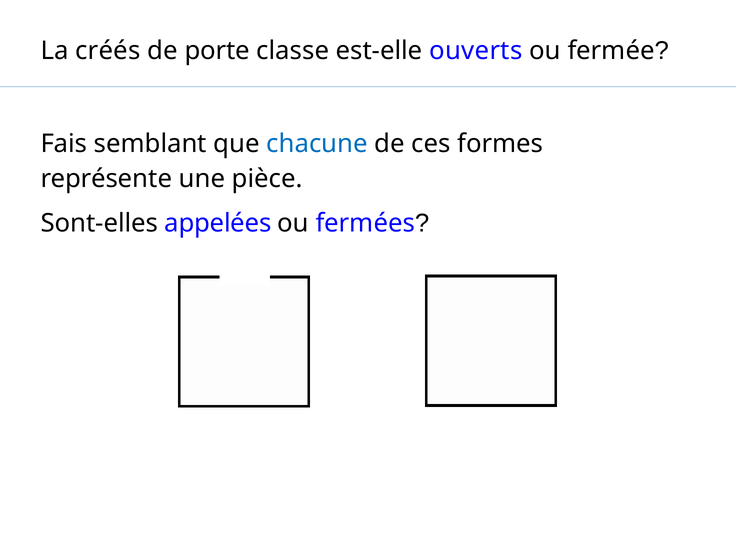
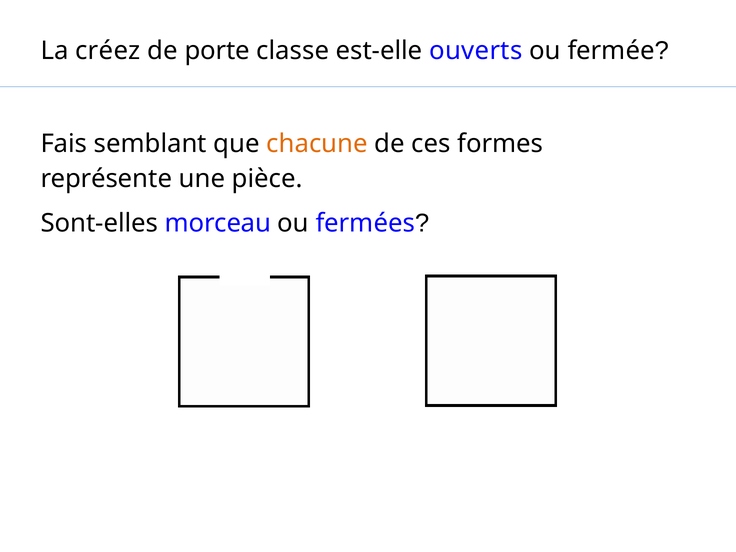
créés: créés -> créez
chacune colour: blue -> orange
appelées: appelées -> morceau
